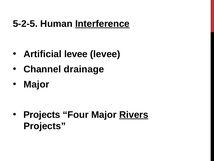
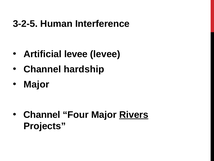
5-2-5: 5-2-5 -> 3-2-5
Interference underline: present -> none
drainage: drainage -> hardship
Projects at (42, 114): Projects -> Channel
